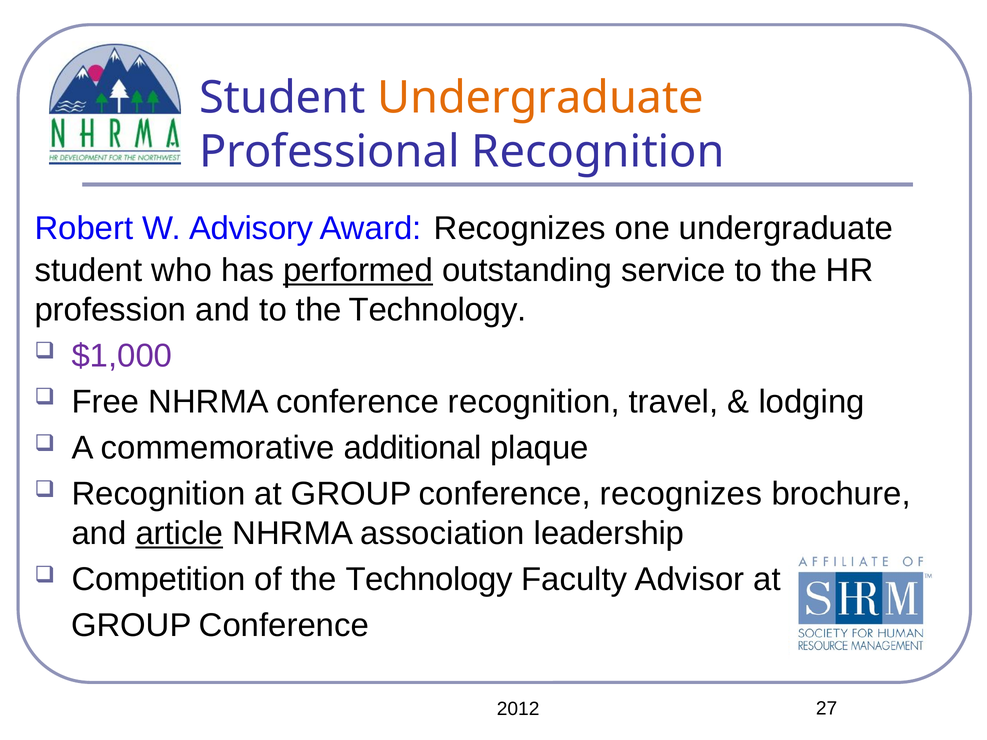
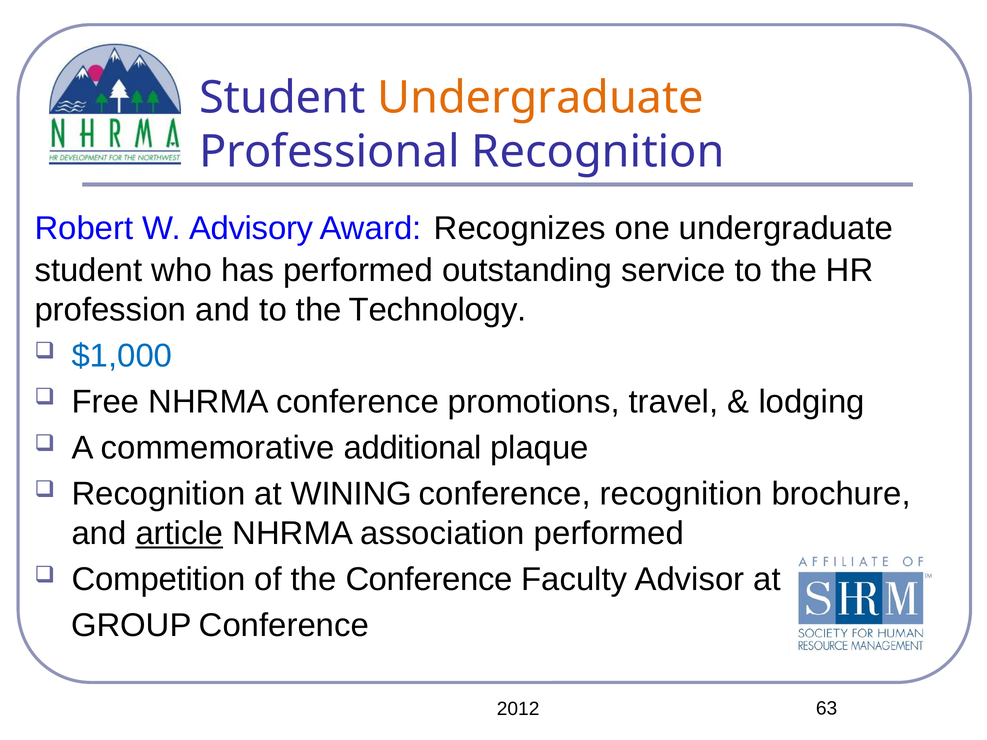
performed at (358, 270) underline: present -> none
$1,000 colour: purple -> blue
conference recognition: recognition -> promotions
Recognition at GROUP: GROUP -> WINING
conference recognizes: recognizes -> recognition
association leadership: leadership -> performed
of the Technology: Technology -> Conference
27: 27 -> 63
